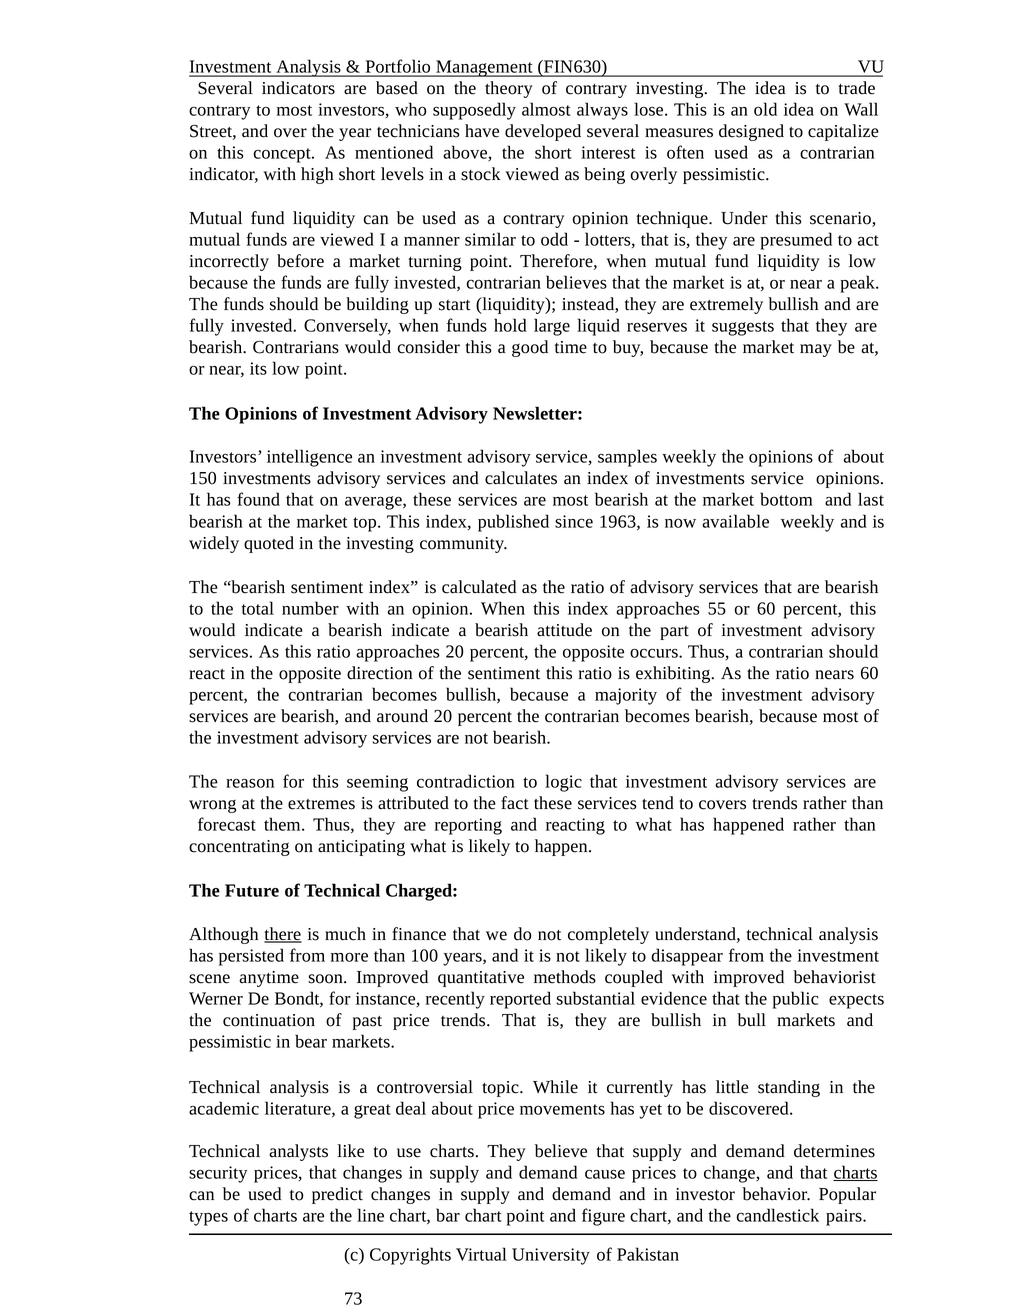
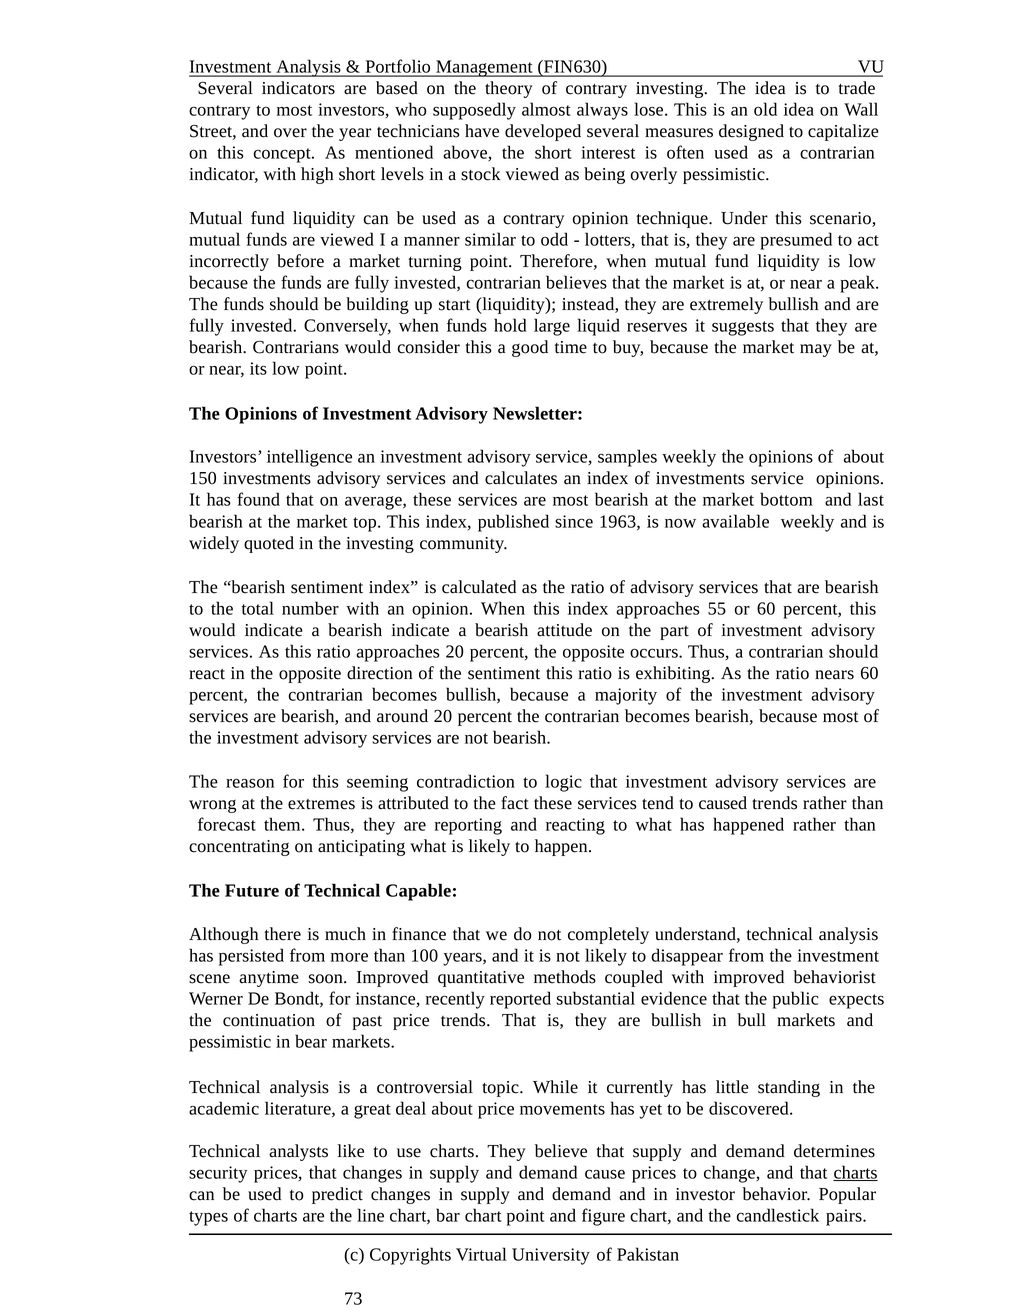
covers: covers -> caused
Charged: Charged -> Capable
there underline: present -> none
